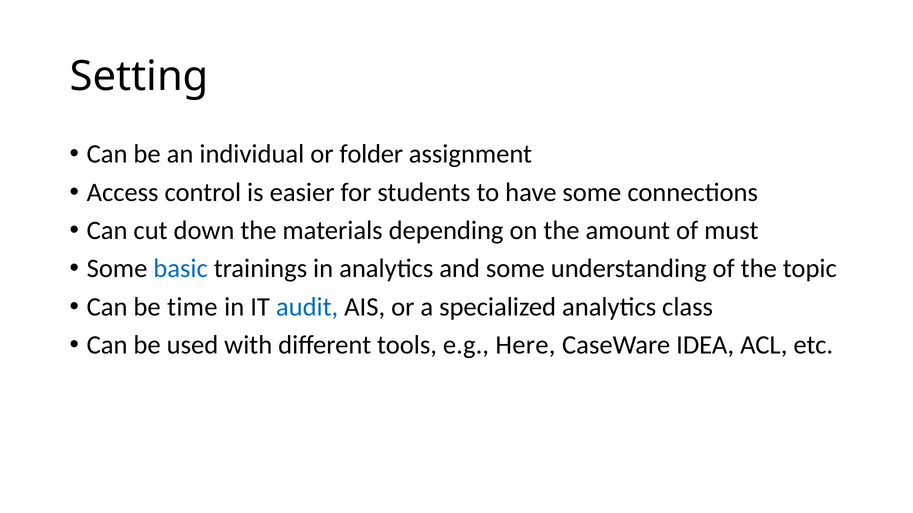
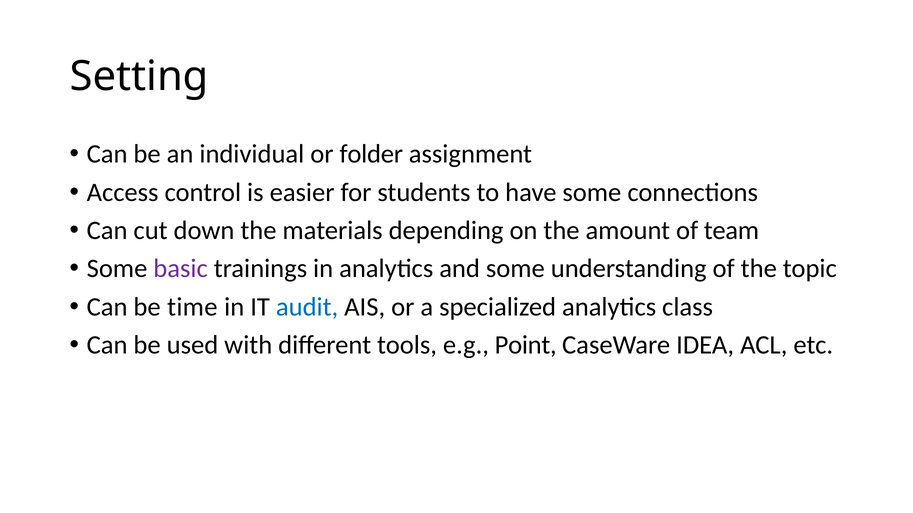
must: must -> team
basic colour: blue -> purple
Here: Here -> Point
